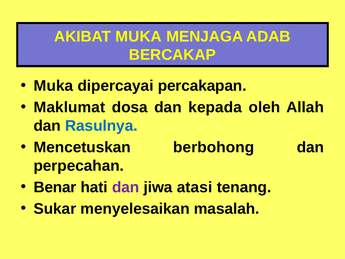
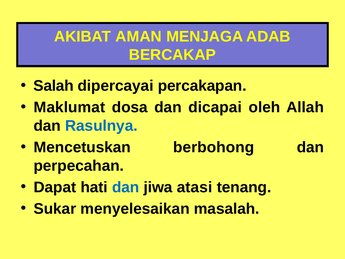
AKIBAT MUKA: MUKA -> AMAN
Muka at (53, 86): Muka -> Salah
kepada: kepada -> dicapai
Benar: Benar -> Dapat
dan at (126, 187) colour: purple -> blue
